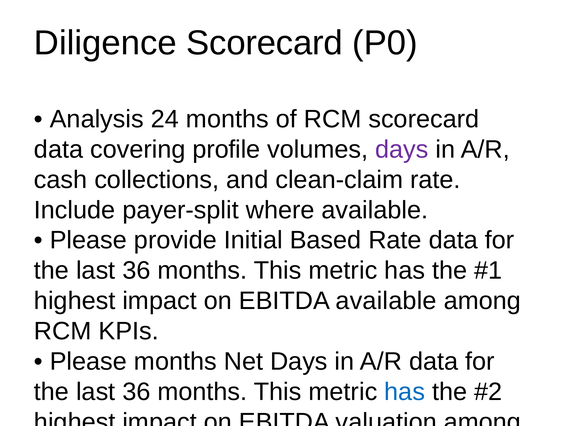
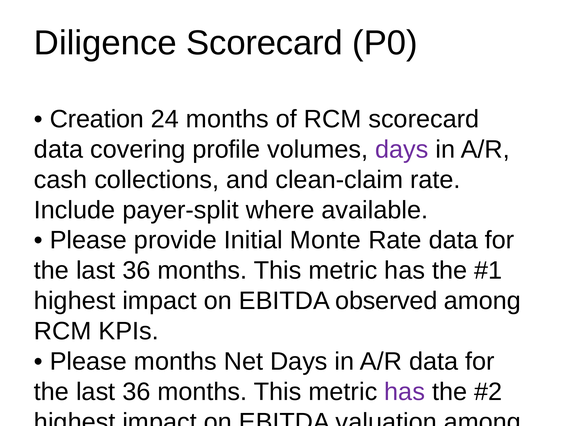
Analysis: Analysis -> Creation
Based: Based -> Monte
EBITDA available: available -> observed
has at (405, 392) colour: blue -> purple
